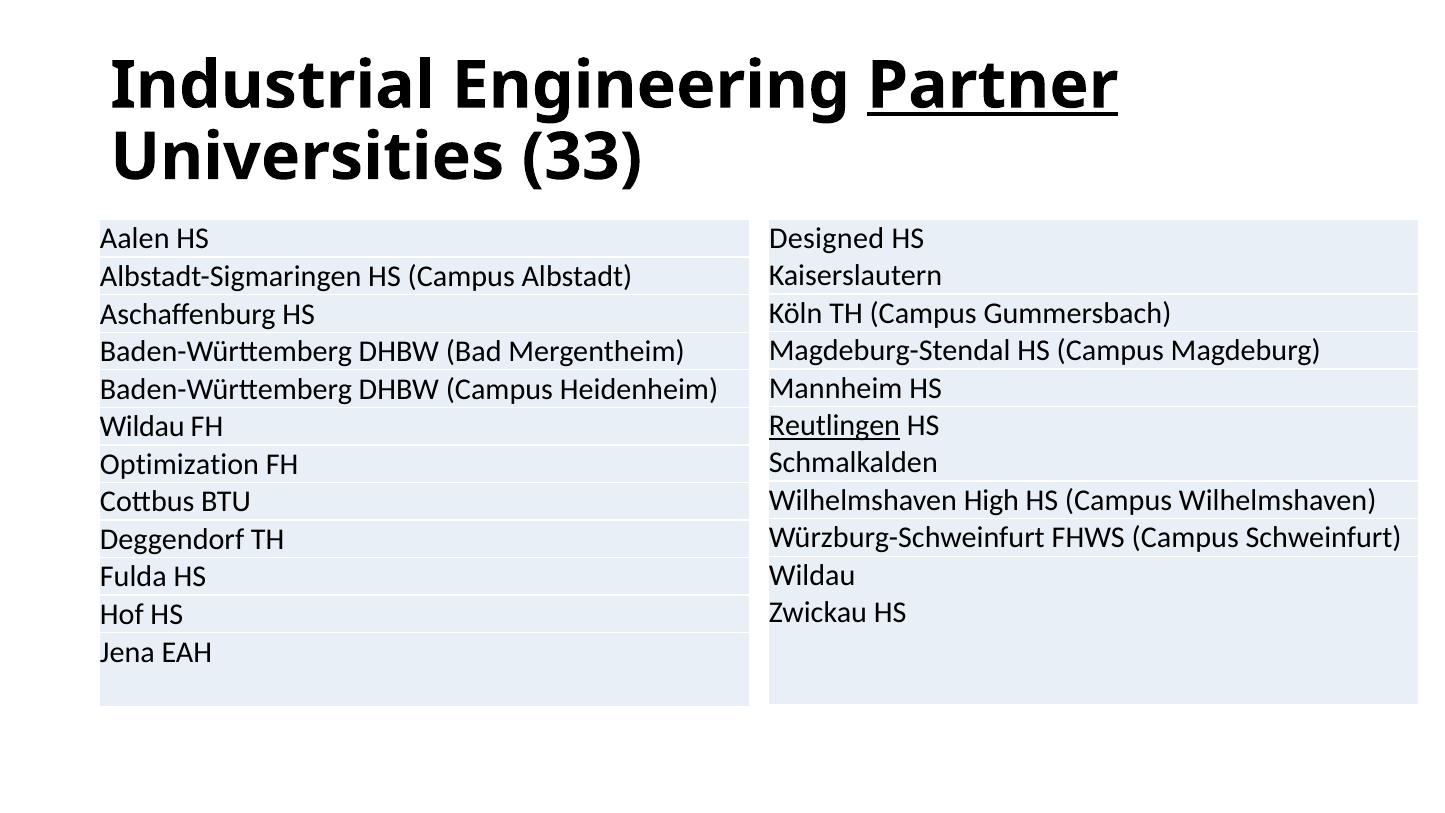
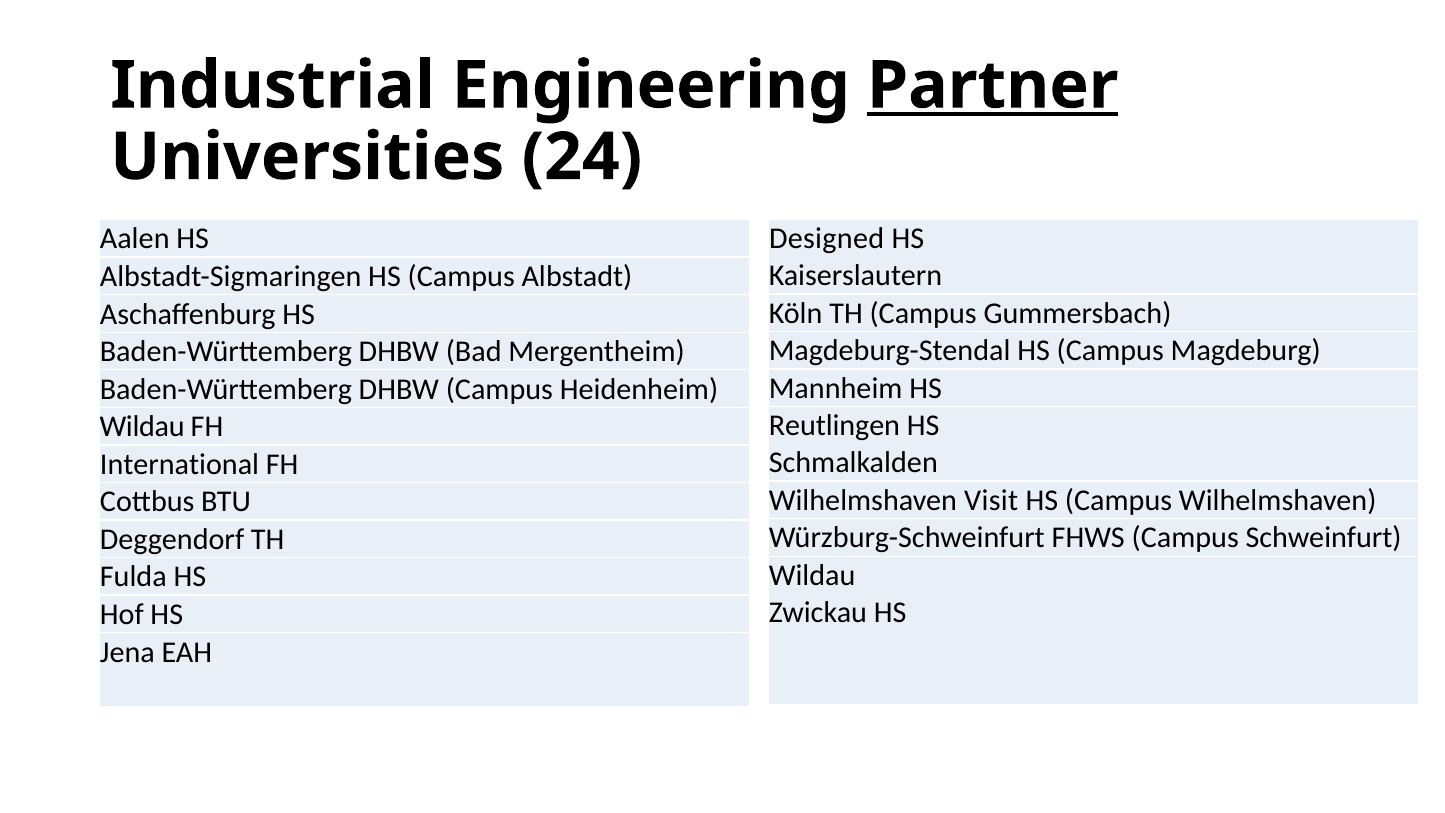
33: 33 -> 24
Reutlingen underline: present -> none
Optimization: Optimization -> International
High: High -> Visit
